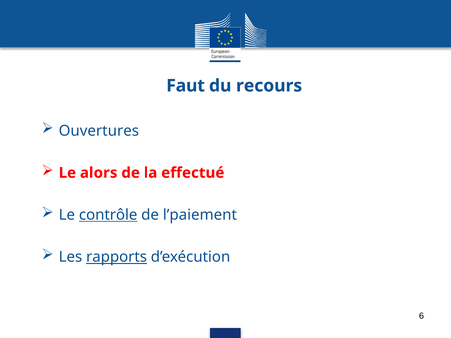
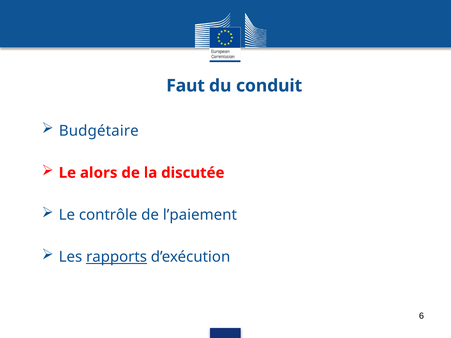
recours: recours -> conduit
Ouvertures: Ouvertures -> Budgétaire
effectué: effectué -> discutée
contrôle underline: present -> none
